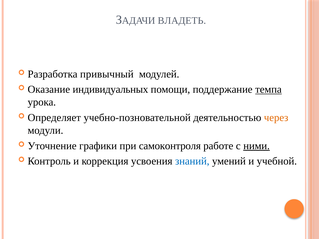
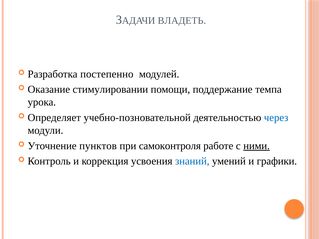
привычный: привычный -> постепенно
индивидуальных: индивидуальных -> стимулировании
темпа underline: present -> none
через colour: orange -> blue
графики: графики -> пунктов
учебной: учебной -> графики
